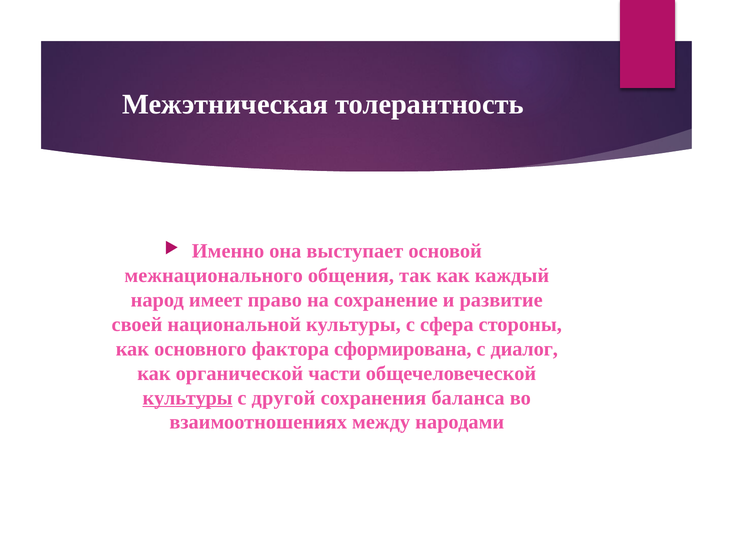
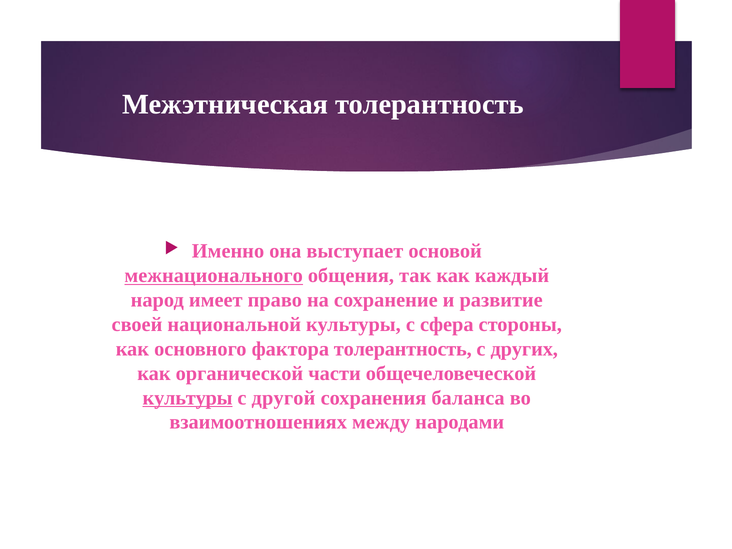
межнационального underline: none -> present
фактора сформирована: сформирована -> толерантность
диалог: диалог -> других
